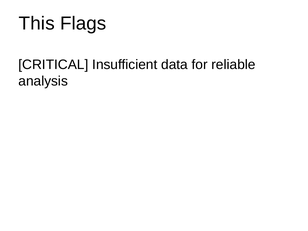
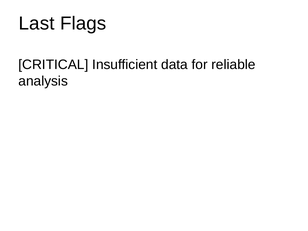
This: This -> Last
